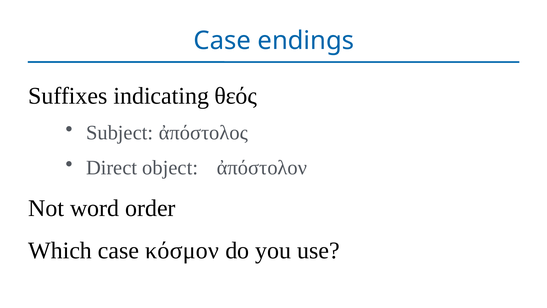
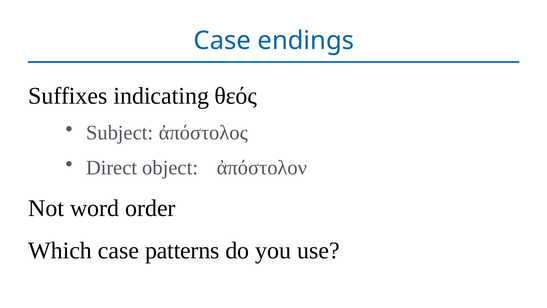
κόσμον: κόσμον -> patterns
